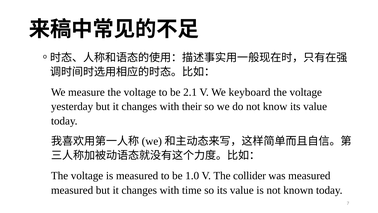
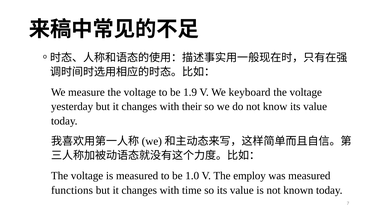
2.1: 2.1 -> 1.9
collider: collider -> employ
measured at (72, 190): measured -> functions
